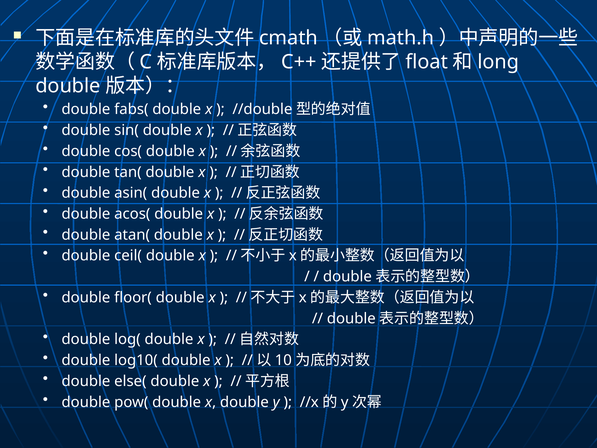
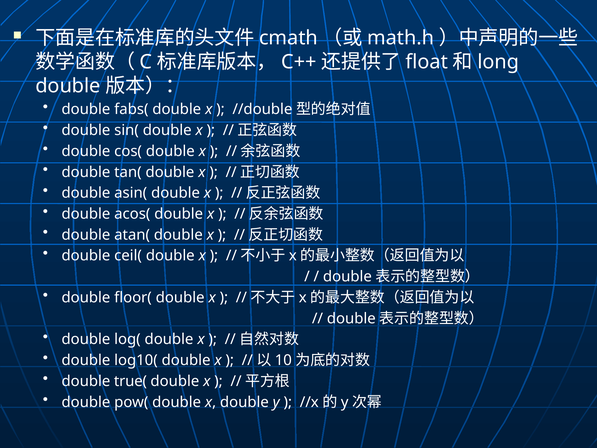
else(: else( -> true(
